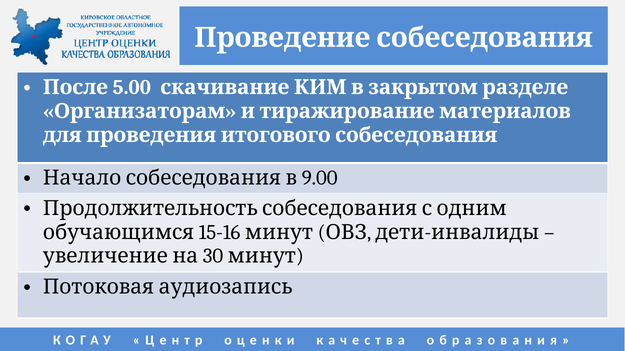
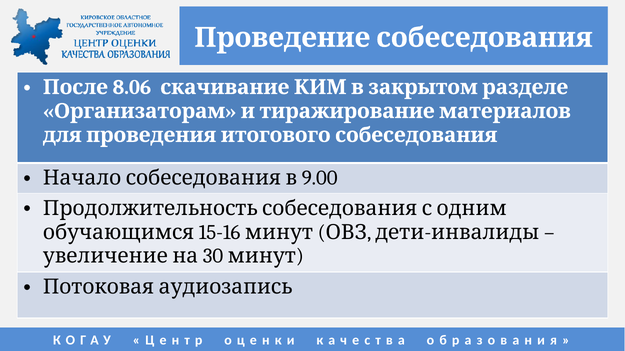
5.00: 5.00 -> 8.06
